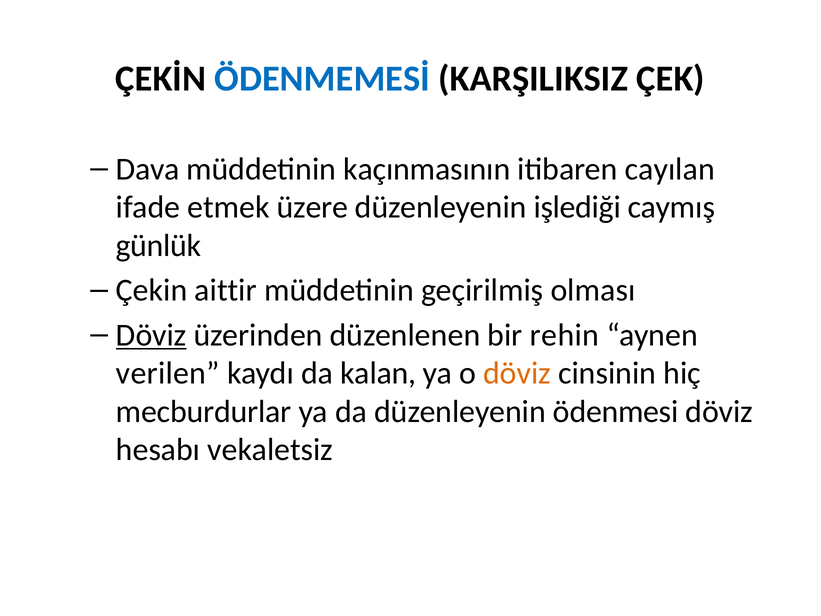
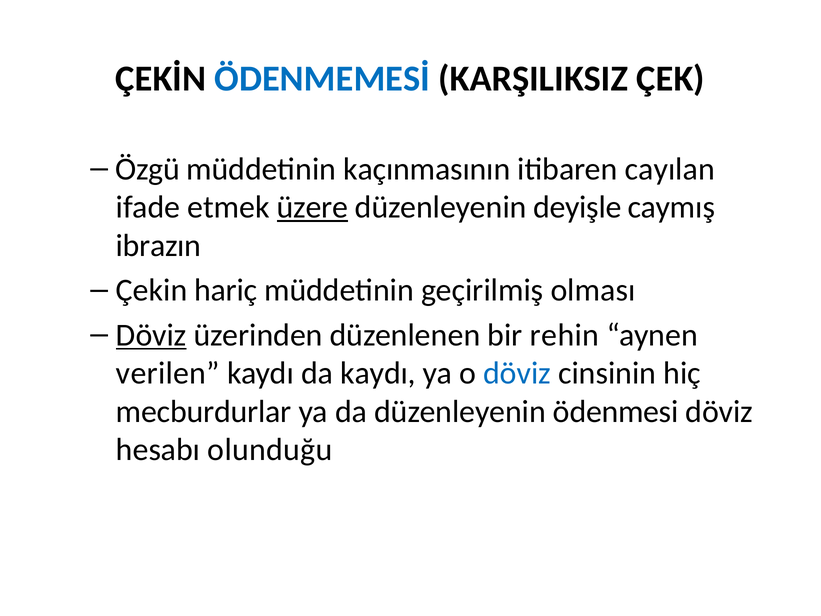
Dava: Dava -> Özgü
üzere underline: none -> present
işlediği: işlediği -> deyişle
günlük: günlük -> ibrazın
aittir: aittir -> hariç
da kalan: kalan -> kaydı
döviz at (517, 373) colour: orange -> blue
vekaletsiz: vekaletsiz -> olunduğu
